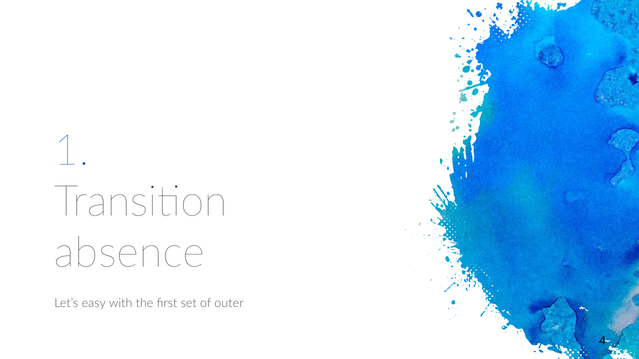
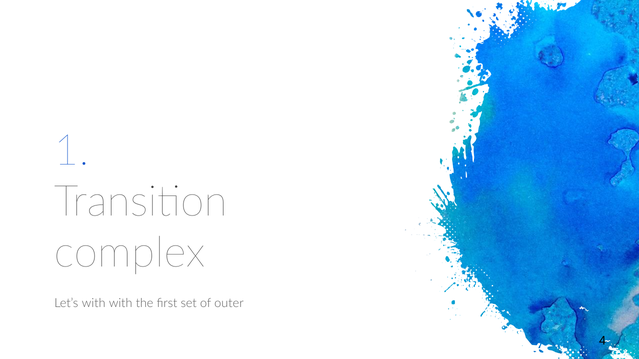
absence: absence -> complex
Let’s easy: easy -> with
